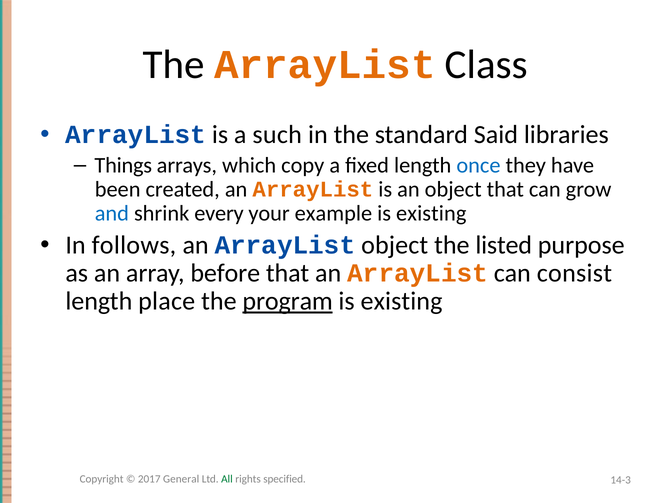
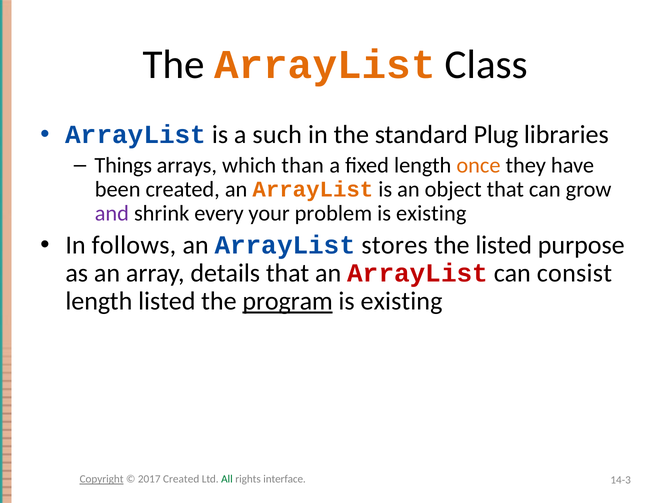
Said: Said -> Plug
copy: copy -> than
once colour: blue -> orange
and colour: blue -> purple
example: example -> problem
ArrayList object: object -> stores
before: before -> details
ArrayList at (418, 273) colour: orange -> red
length place: place -> listed
Copyright underline: none -> present
2017 General: General -> Created
specified: specified -> interface
